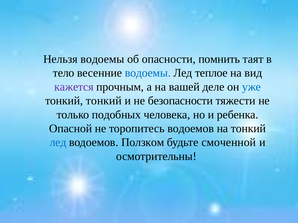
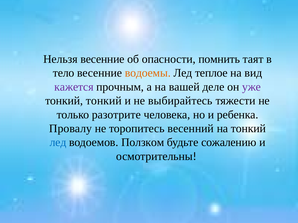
Нельзя водоемы: водоемы -> весенние
водоемы at (148, 73) colour: blue -> orange
уже colour: blue -> purple
безопасности: безопасности -> выбирайтесь
подобных: подобных -> разотрите
Опасной: Опасной -> Провалу
торопитесь водоемов: водоемов -> весенний
смоченной: смоченной -> сожалению
